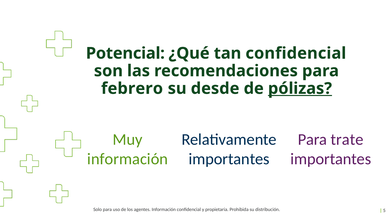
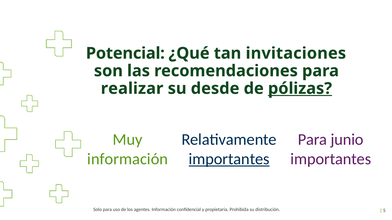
tan confidencial: confidencial -> invitaciones
febrero: febrero -> realizar
trate: trate -> junio
importantes at (229, 159) underline: none -> present
